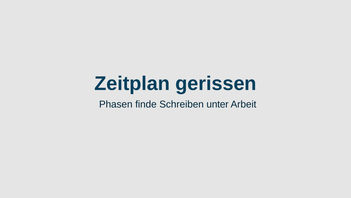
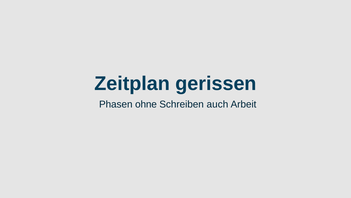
finde: finde -> ohne
unter: unter -> auch
